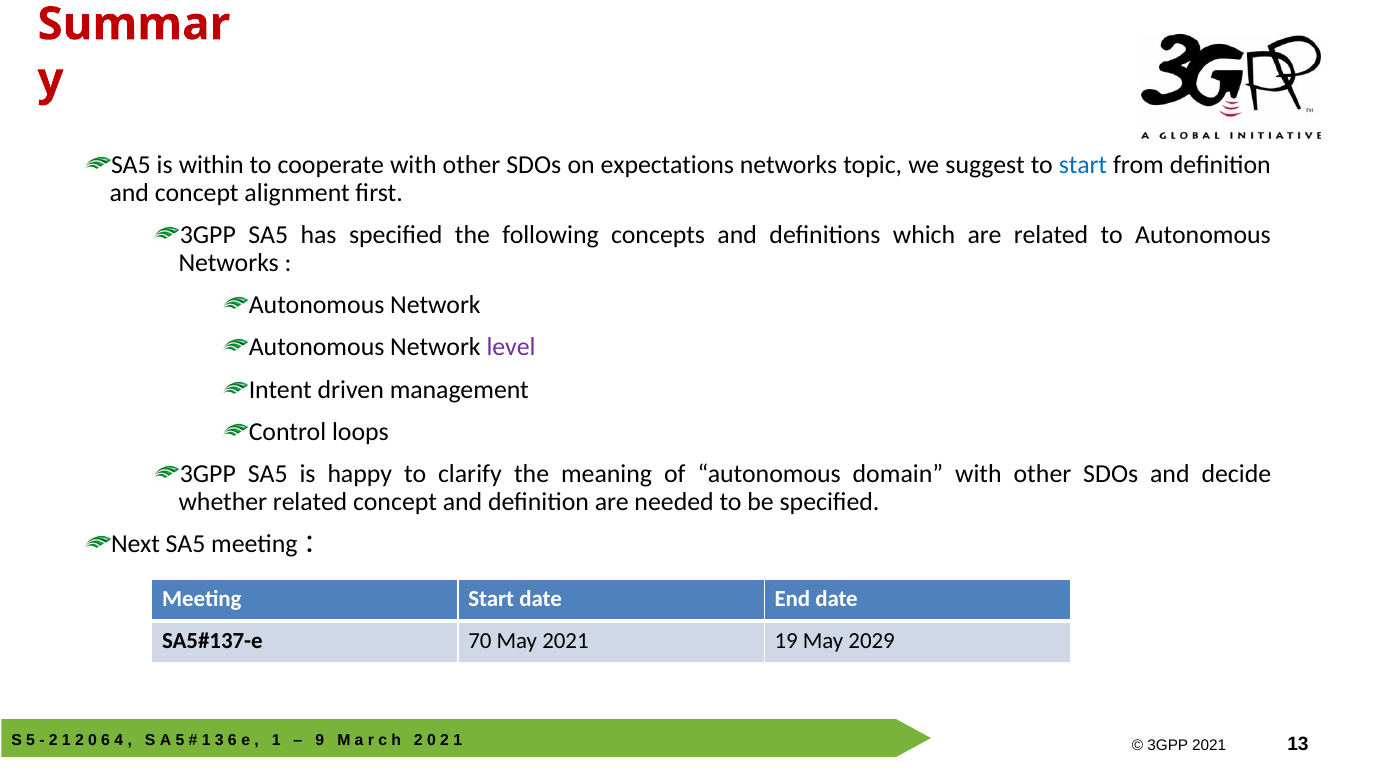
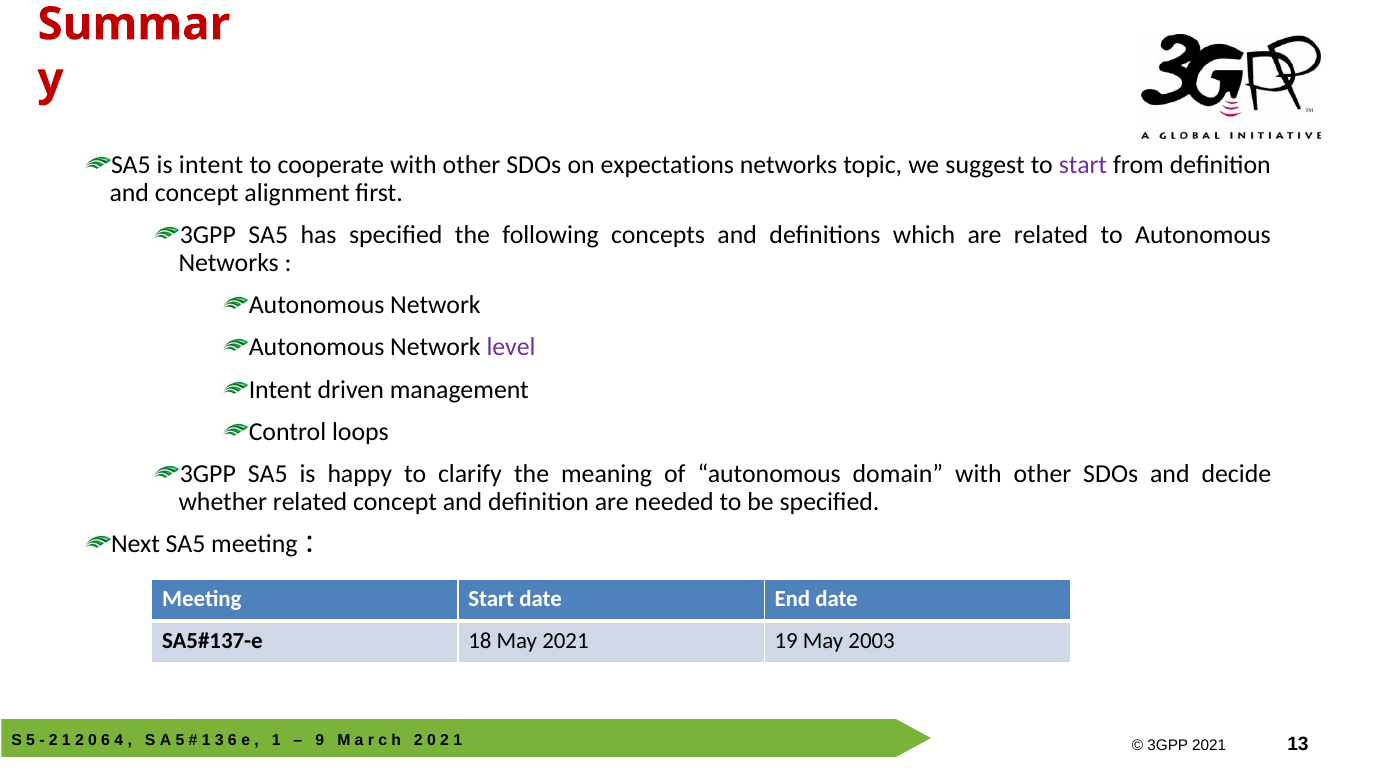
is within: within -> intent
start at (1083, 165) colour: blue -> purple
70: 70 -> 18
2029: 2029 -> 2003
